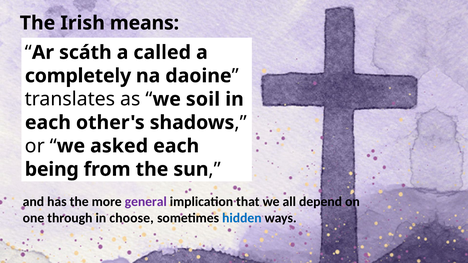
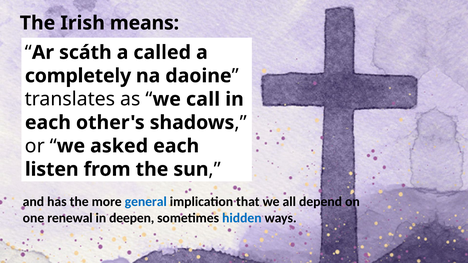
soil: soil -> call
being: being -> listen
general colour: purple -> blue
through: through -> renewal
choose: choose -> deepen
